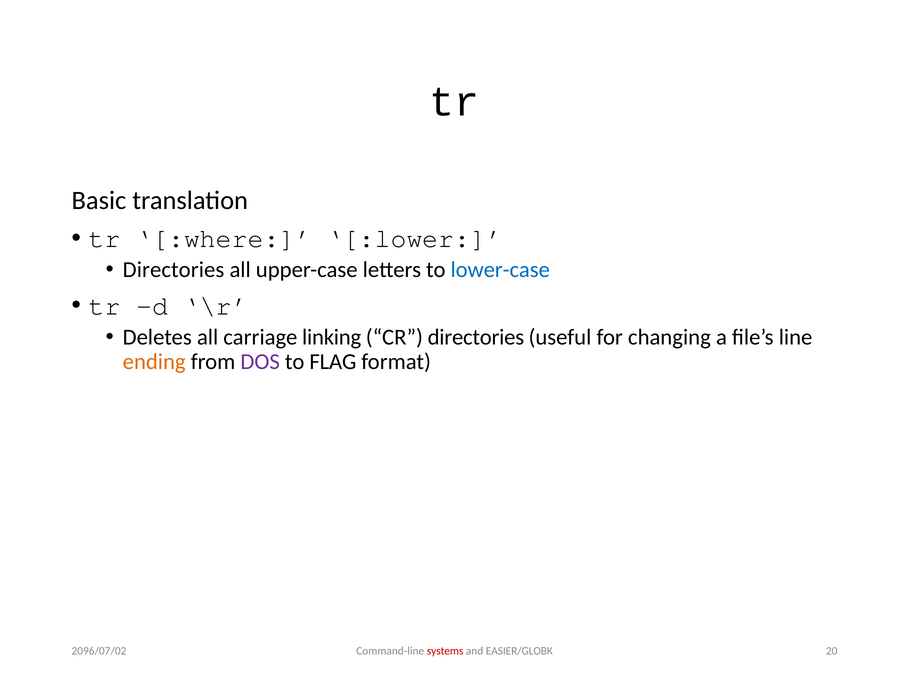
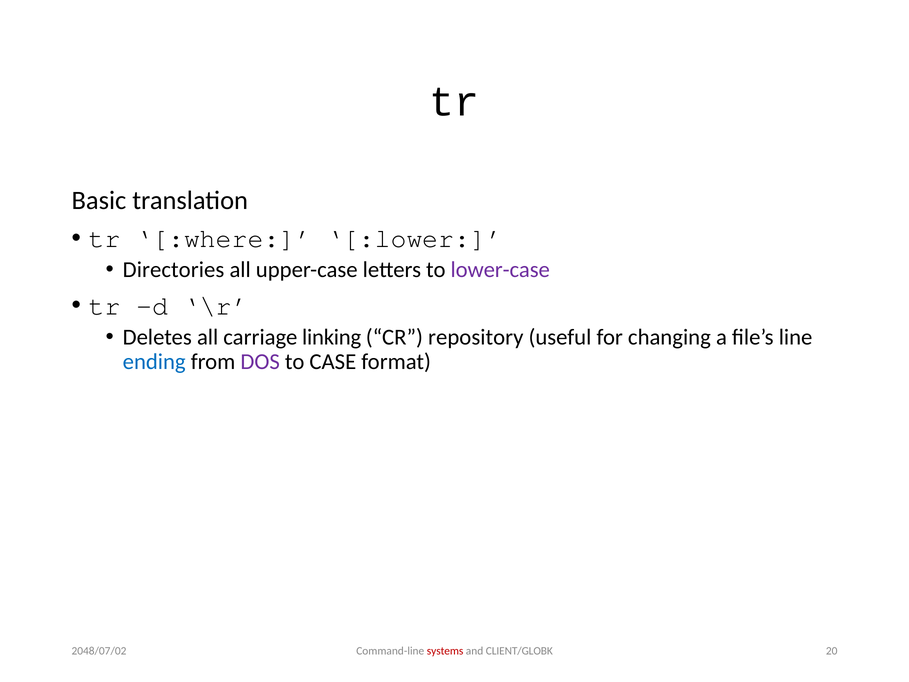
lower-case colour: blue -> purple
CR directories: directories -> repository
ending colour: orange -> blue
FLAG: FLAG -> CASE
EASIER/GLOBK: EASIER/GLOBK -> CLIENT/GLOBK
2096/07/02: 2096/07/02 -> 2048/07/02
